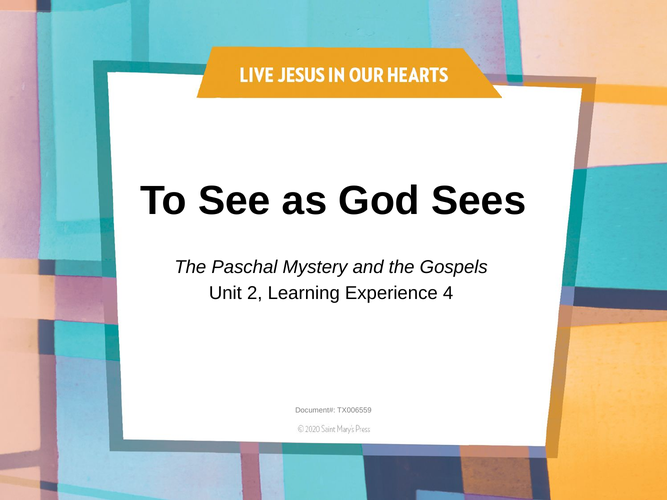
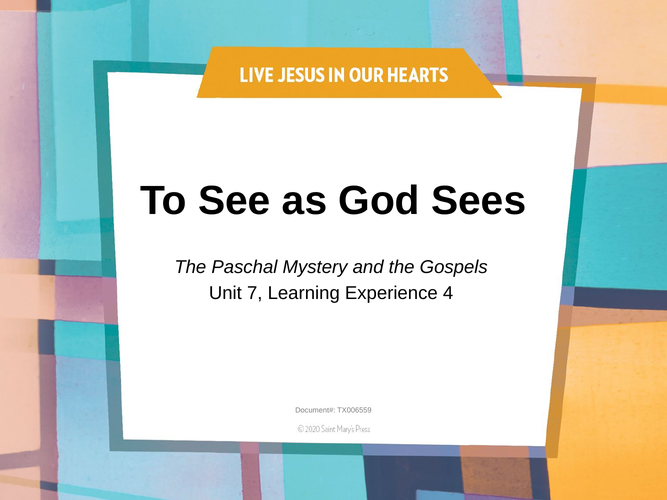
2: 2 -> 7
